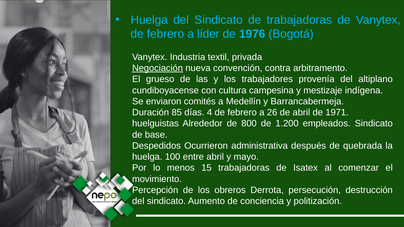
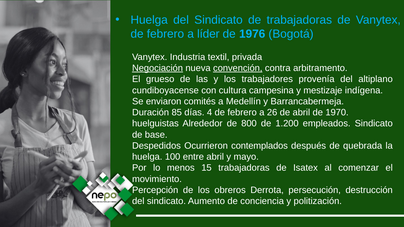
convención underline: none -> present
1971: 1971 -> 1970
administrativa: administrativa -> contemplados
